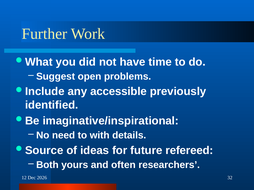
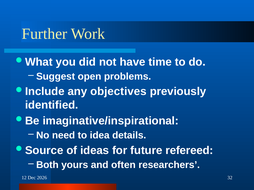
accessible: accessible -> objectives
with: with -> idea
